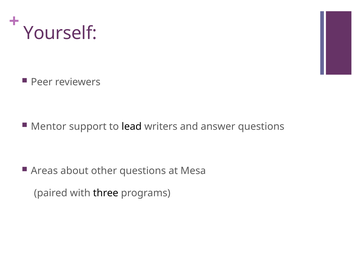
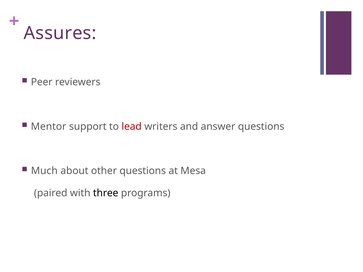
Yourself: Yourself -> Assures
lead colour: black -> red
Areas: Areas -> Much
